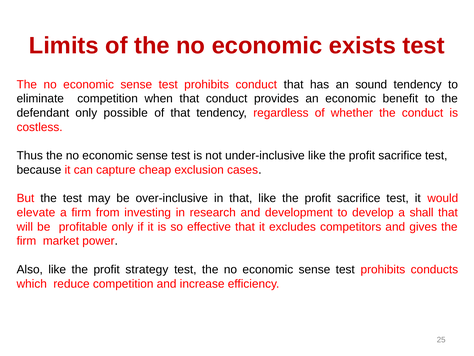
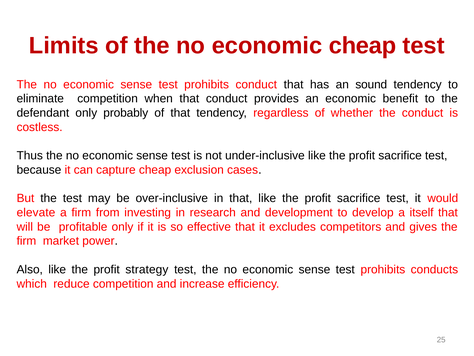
economic exists: exists -> cheap
possible: possible -> probably
shall: shall -> itself
